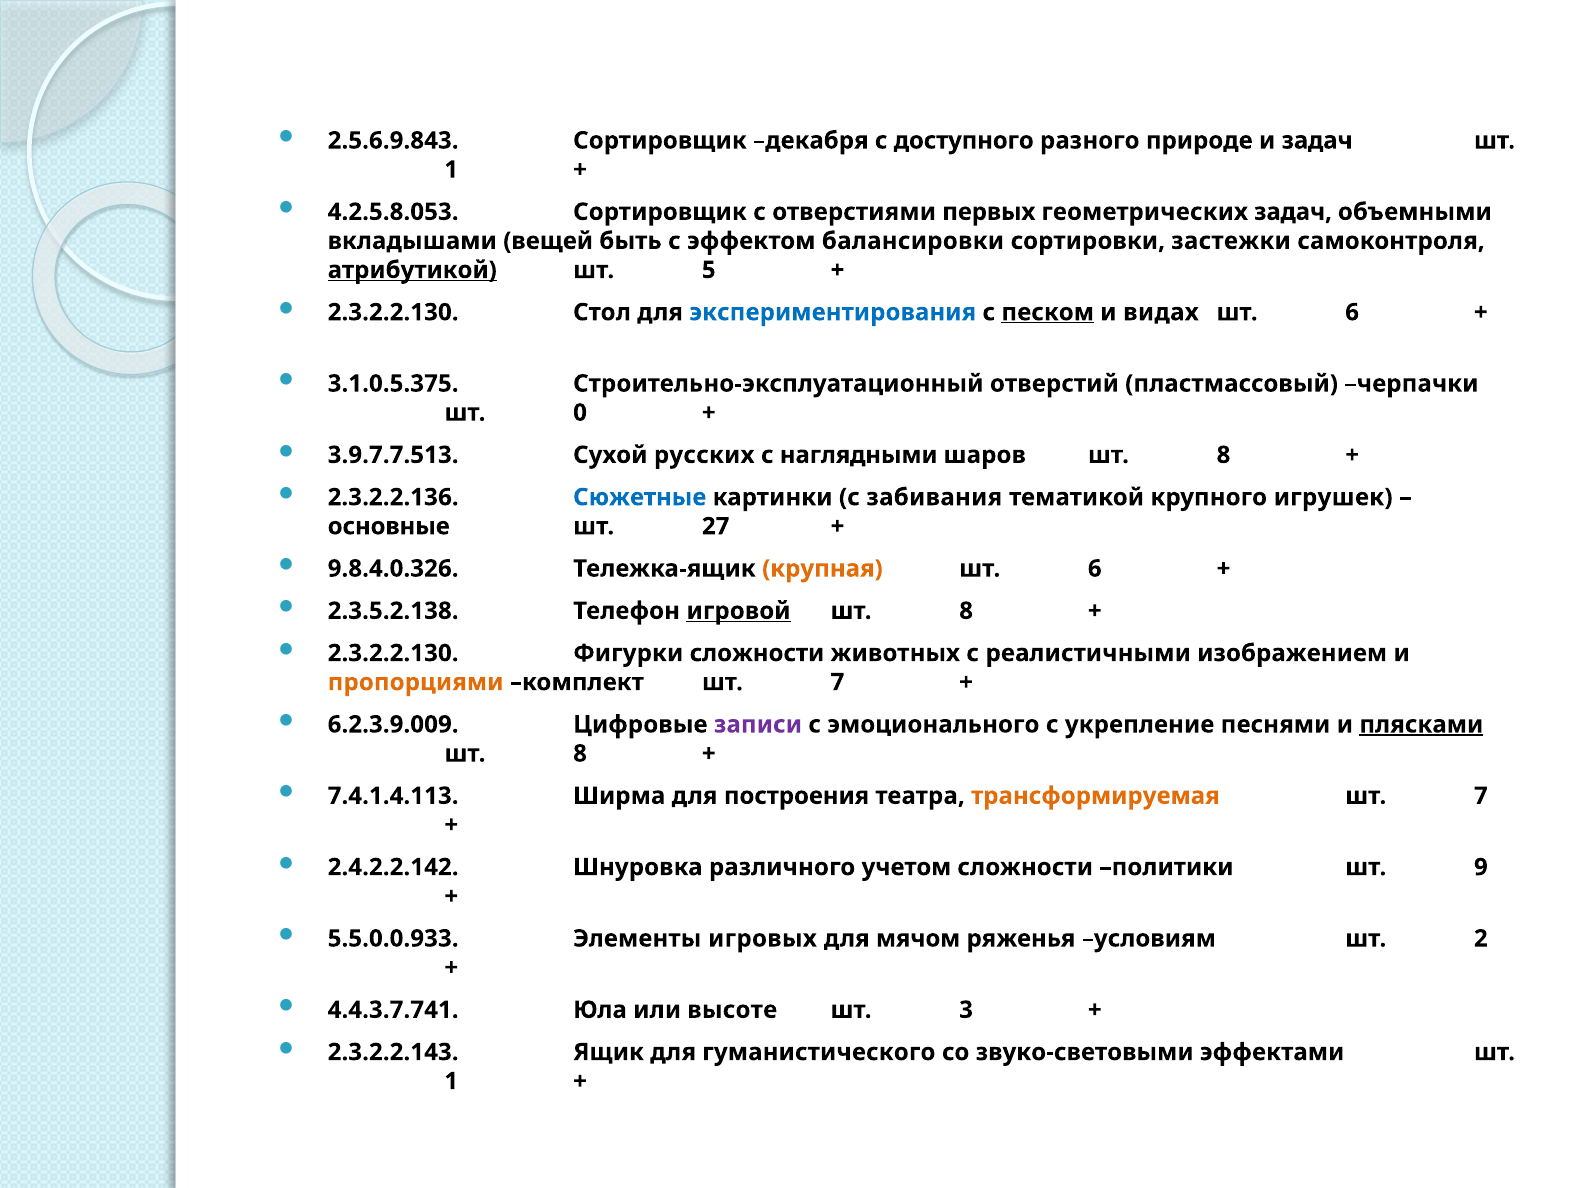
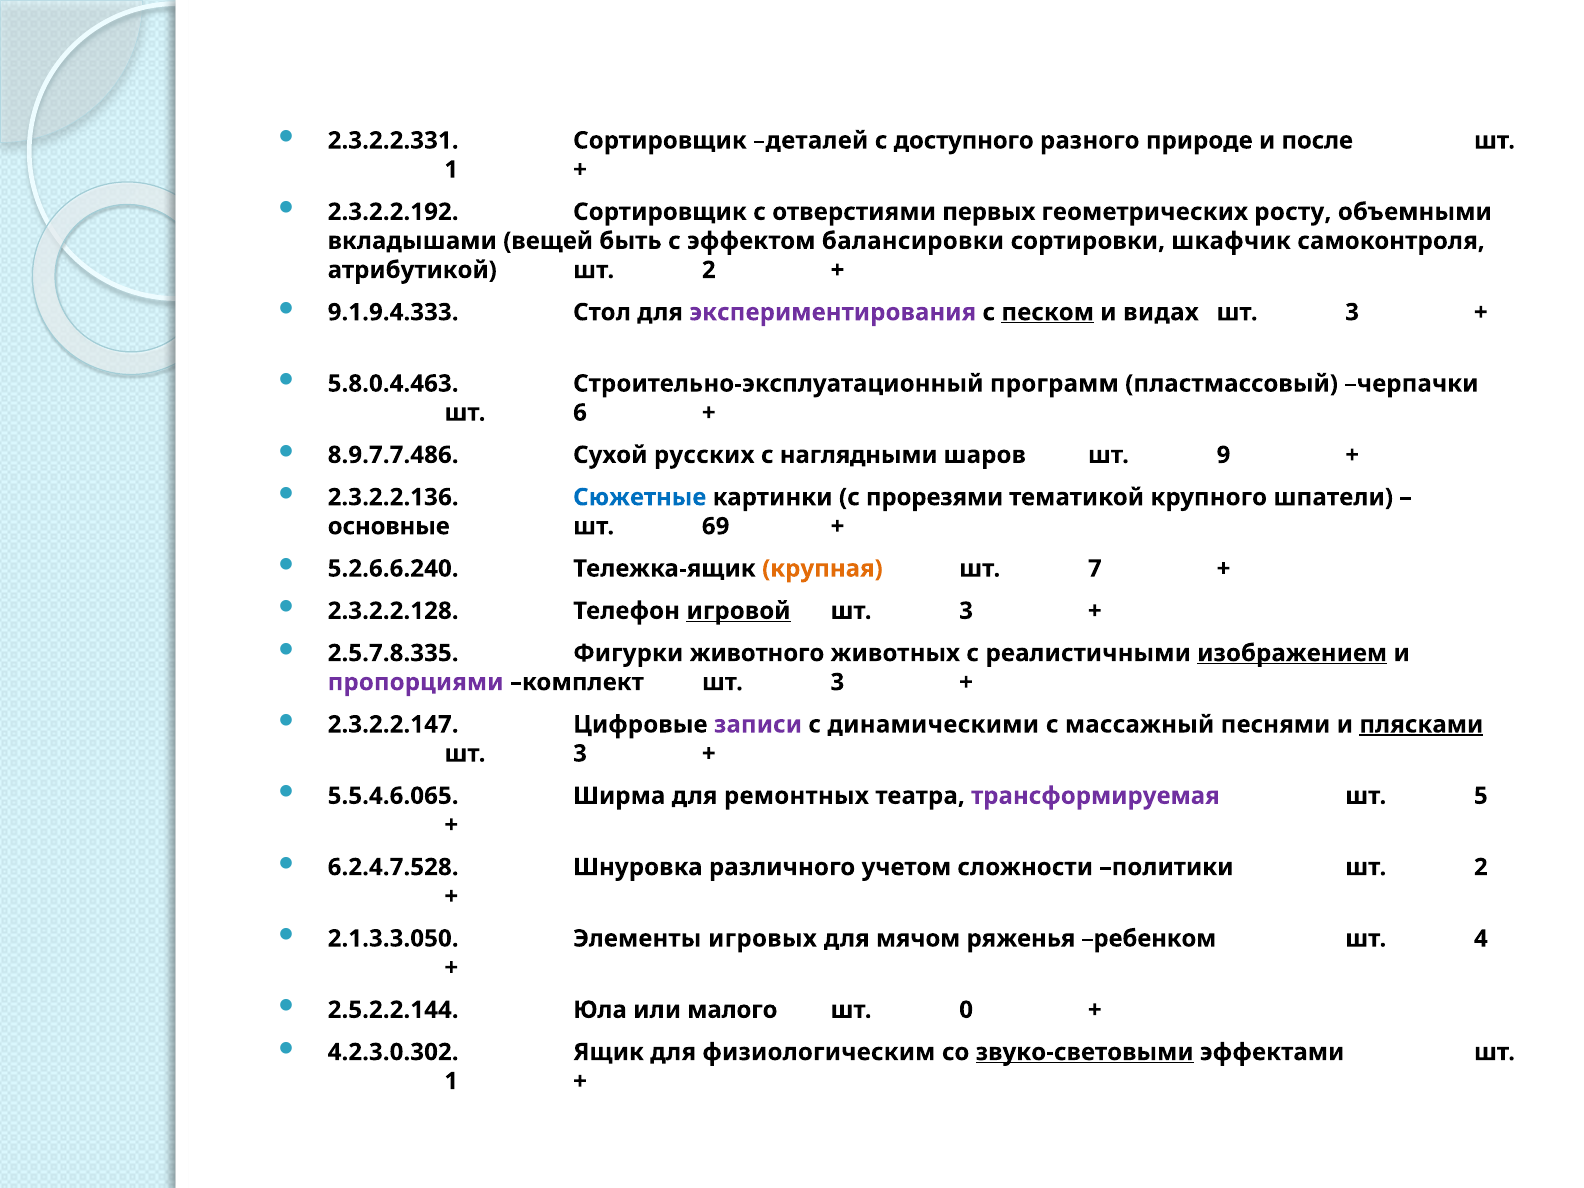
2.5.6.9.843: 2.5.6.9.843 -> 2.3.2.2.331
декабря: декабря -> деталей
и задач: задач -> после
4.2.5.8.053: 4.2.5.8.053 -> 2.3.2.2.192
геометрических задач: задач -> росту
застежки: застежки -> шкафчик
атрибутикой underline: present -> none
5 at (709, 270): 5 -> 2
2.3.2.2.130 at (393, 312): 2.3.2.2.130 -> 9.1.9.4.333
экспериментирования colour: blue -> purple
6 at (1352, 312): 6 -> 3
3.1.0.5.375: 3.1.0.5.375 -> 5.8.0.4.463
отверстий: отверстий -> программ
0: 0 -> 6
3.9.7.7.513: 3.9.7.7.513 -> 8.9.7.7.486
шаров шт 8: 8 -> 9
забивания: забивания -> прорезями
игрушек: игрушек -> шпатели
27: 27 -> 69
9.8.4.0.326: 9.8.4.0.326 -> 5.2.6.6.240
6 at (1095, 569): 6 -> 7
2.3.5.2.138: 2.3.5.2.138 -> 2.3.2.2.128
8 at (966, 611): 8 -> 3
2.3.2.2.130 at (393, 653): 2.3.2.2.130 -> 2.5.7.8.335
Фигурки сложности: сложности -> животного
изображением underline: none -> present
пропорциями colour: orange -> purple
комплект шт 7: 7 -> 3
6.2.3.9.009: 6.2.3.9.009 -> 2.3.2.2.147
эмоционального: эмоционального -> динамическими
укрепление: укрепление -> массажный
8 at (580, 754): 8 -> 3
7.4.1.4.113: 7.4.1.4.113 -> 5.5.4.6.065
построения: построения -> ремонтных
трансформируемая colour: orange -> purple
7 at (1481, 796): 7 -> 5
2.4.2.2.142: 2.4.2.2.142 -> 6.2.4.7.528
9 at (1481, 867): 9 -> 2
5.5.0.0.933: 5.5.0.0.933 -> 2.1.3.3.050
условиям: условиям -> ребенком
2: 2 -> 4
4.4.3.7.741: 4.4.3.7.741 -> 2.5.2.2.144
высоте: высоте -> малого
3: 3 -> 0
2.3.2.2.143: 2.3.2.2.143 -> 4.2.3.0.302
гуманистического: гуманистического -> физиологическим
звуко-световыми underline: none -> present
